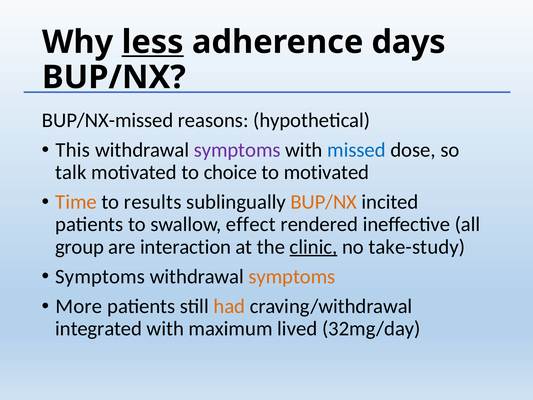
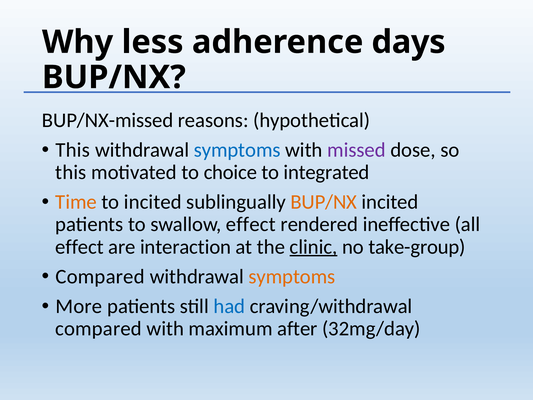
less underline: present -> none
symptoms at (237, 150) colour: purple -> blue
missed colour: blue -> purple
talk at (71, 172): talk -> this
to motivated: motivated -> integrated
to results: results -> incited
group at (80, 247): group -> effect
take-study: take-study -> take-group
Symptoms at (100, 276): Symptoms -> Compared
had colour: orange -> blue
integrated at (99, 329): integrated -> compared
lived: lived -> after
